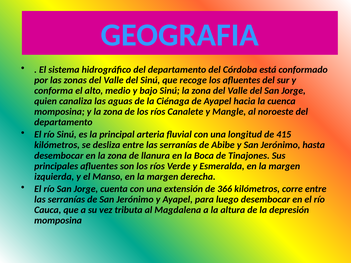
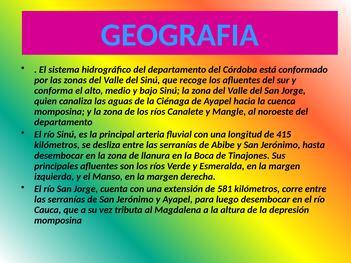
366: 366 -> 581
